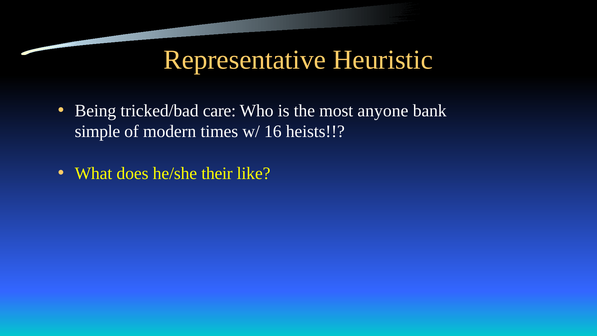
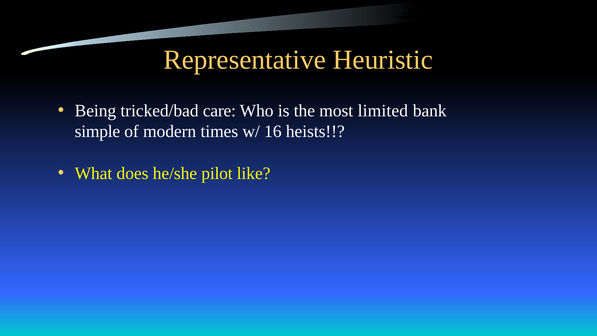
anyone: anyone -> limited
their: their -> pilot
